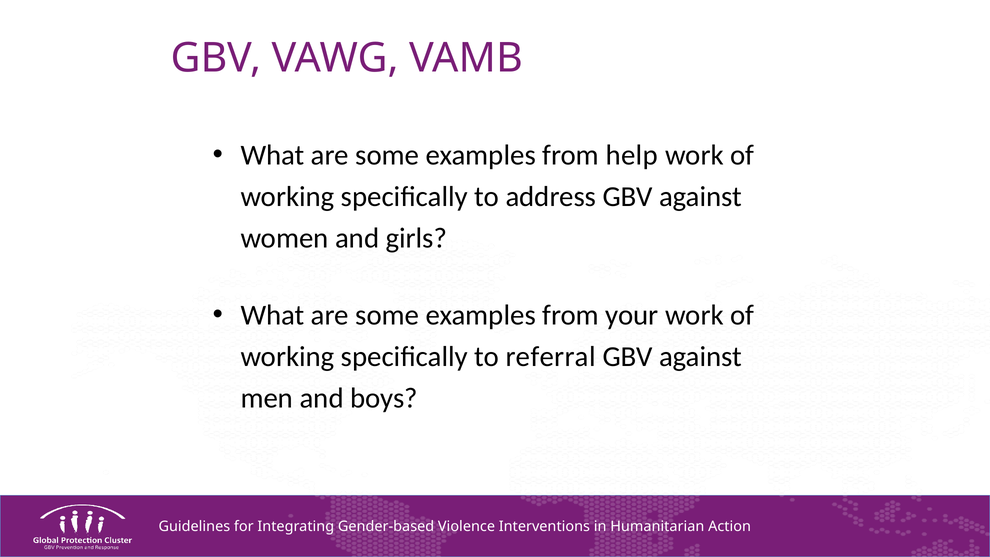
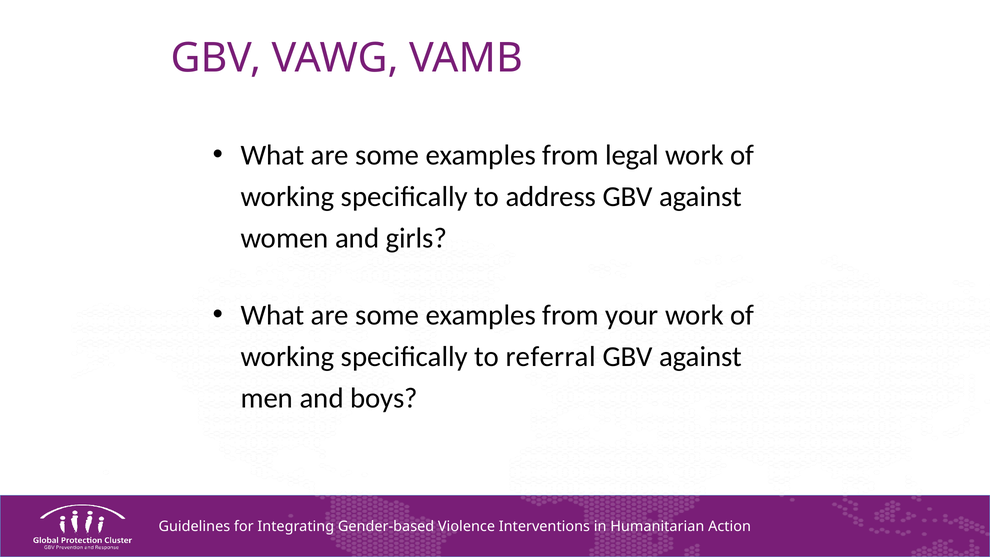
help: help -> legal
